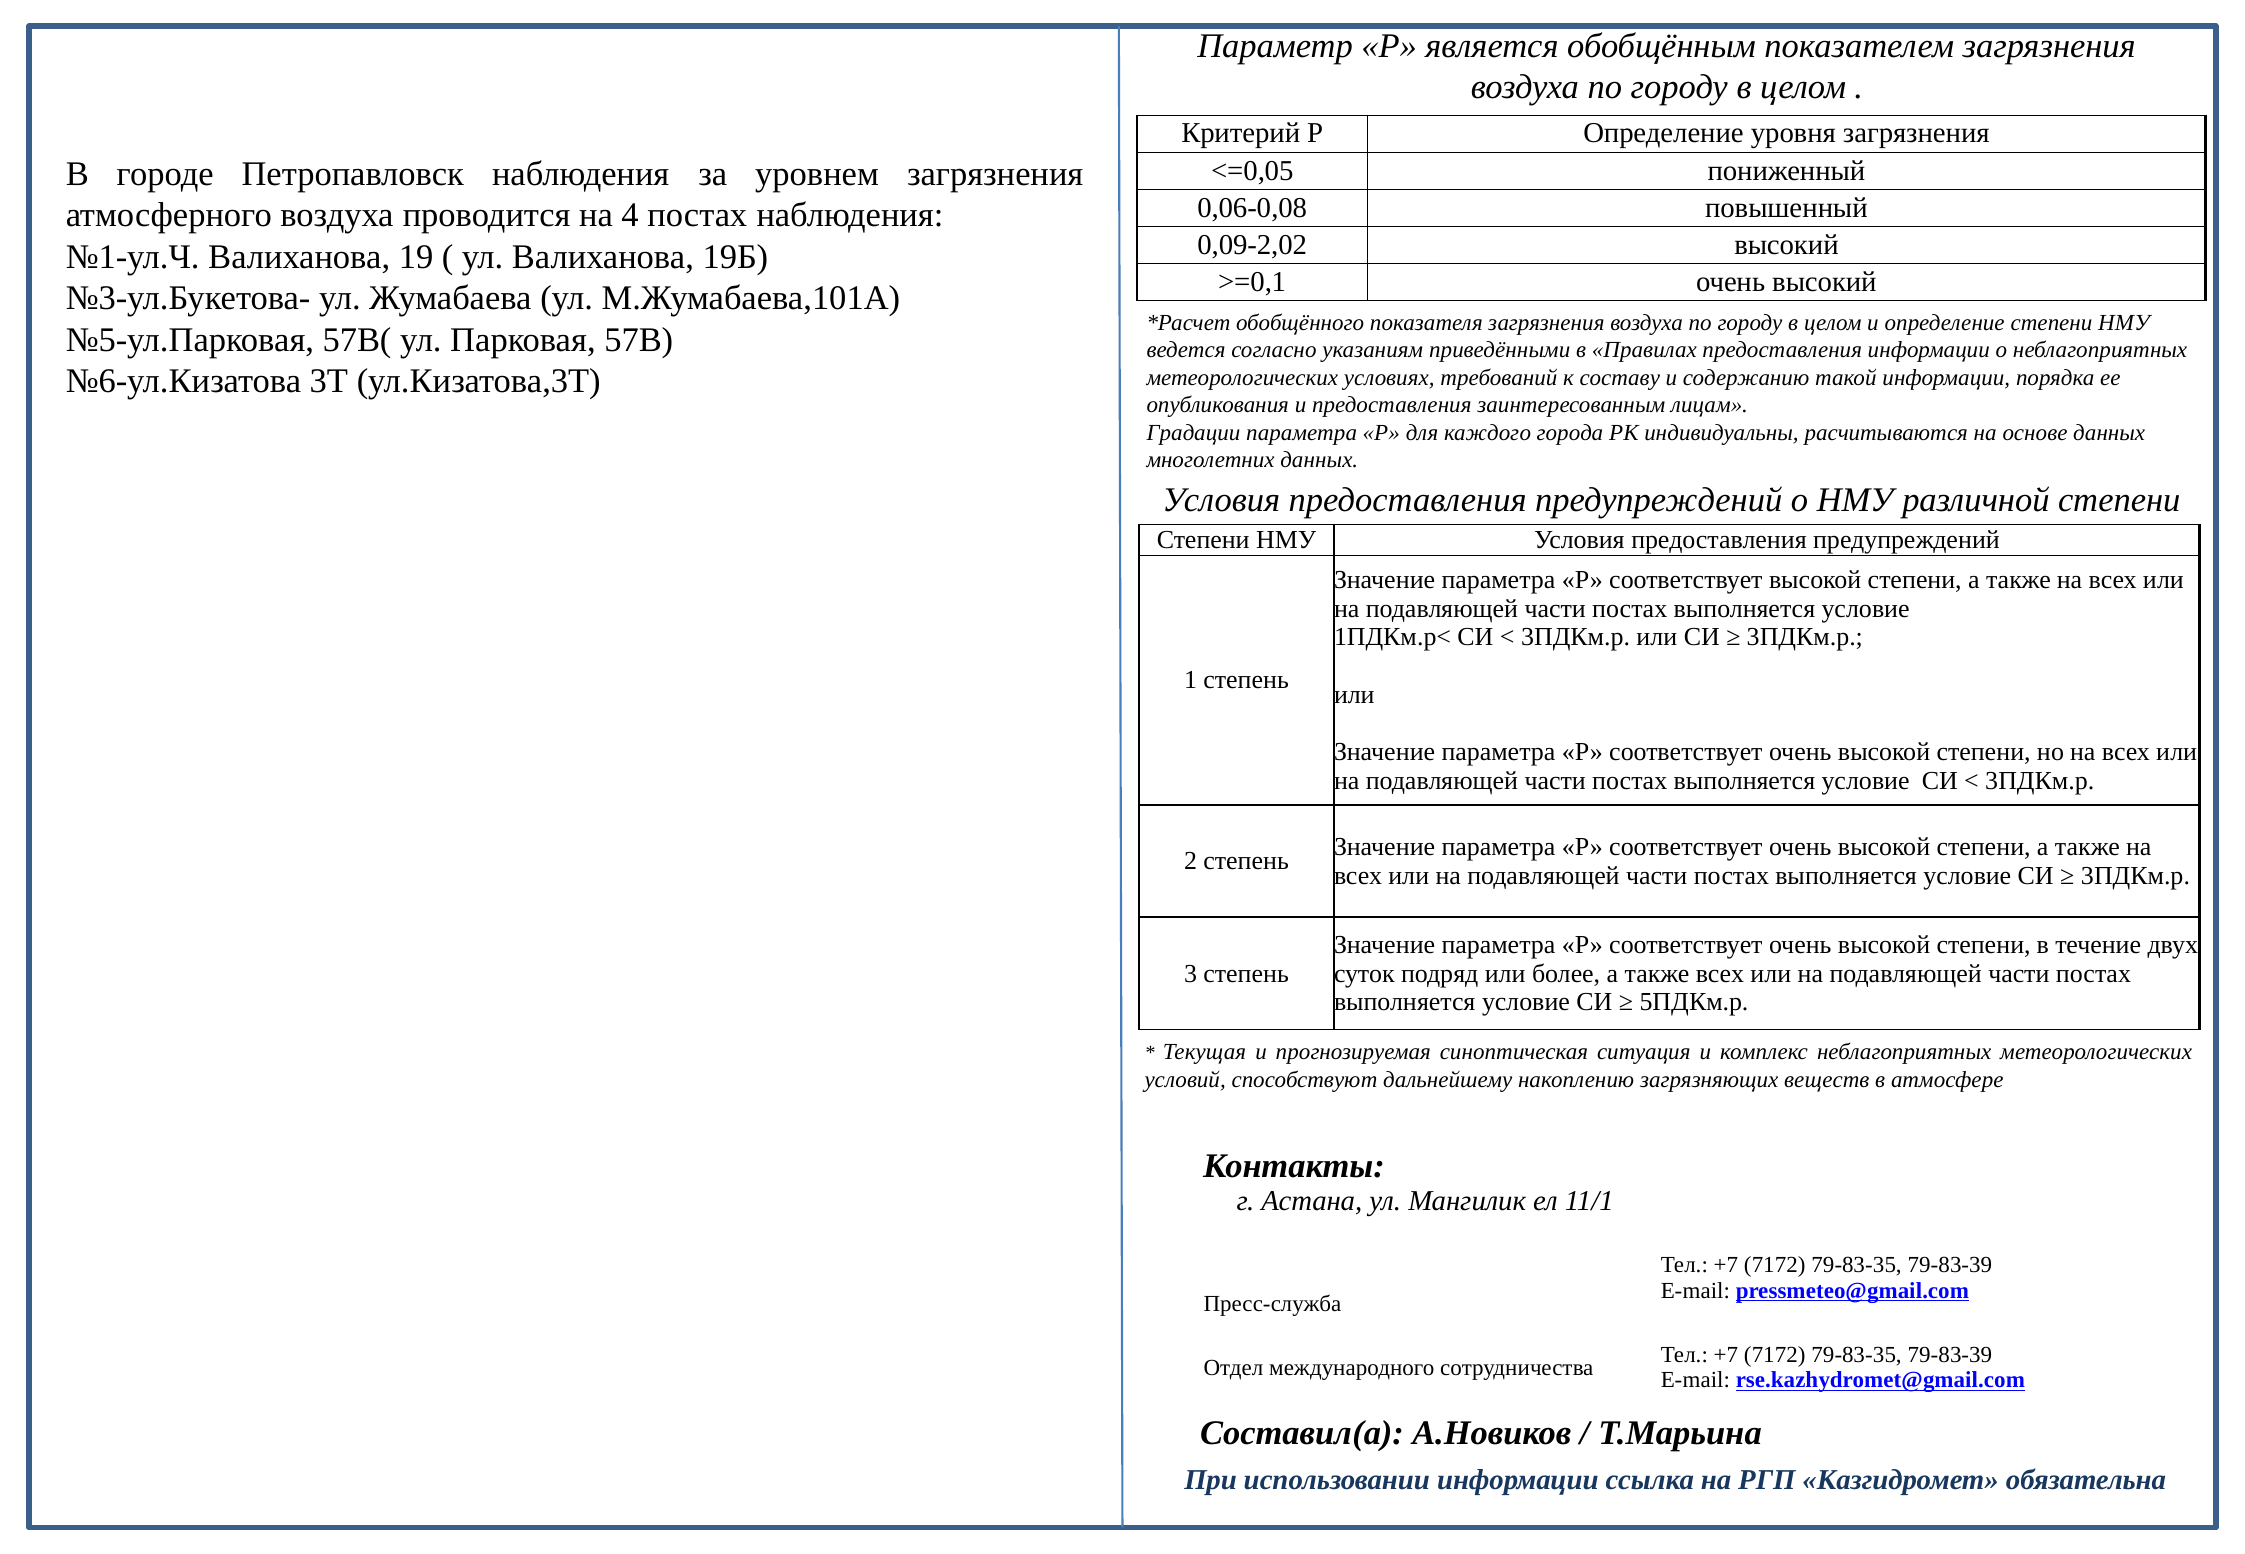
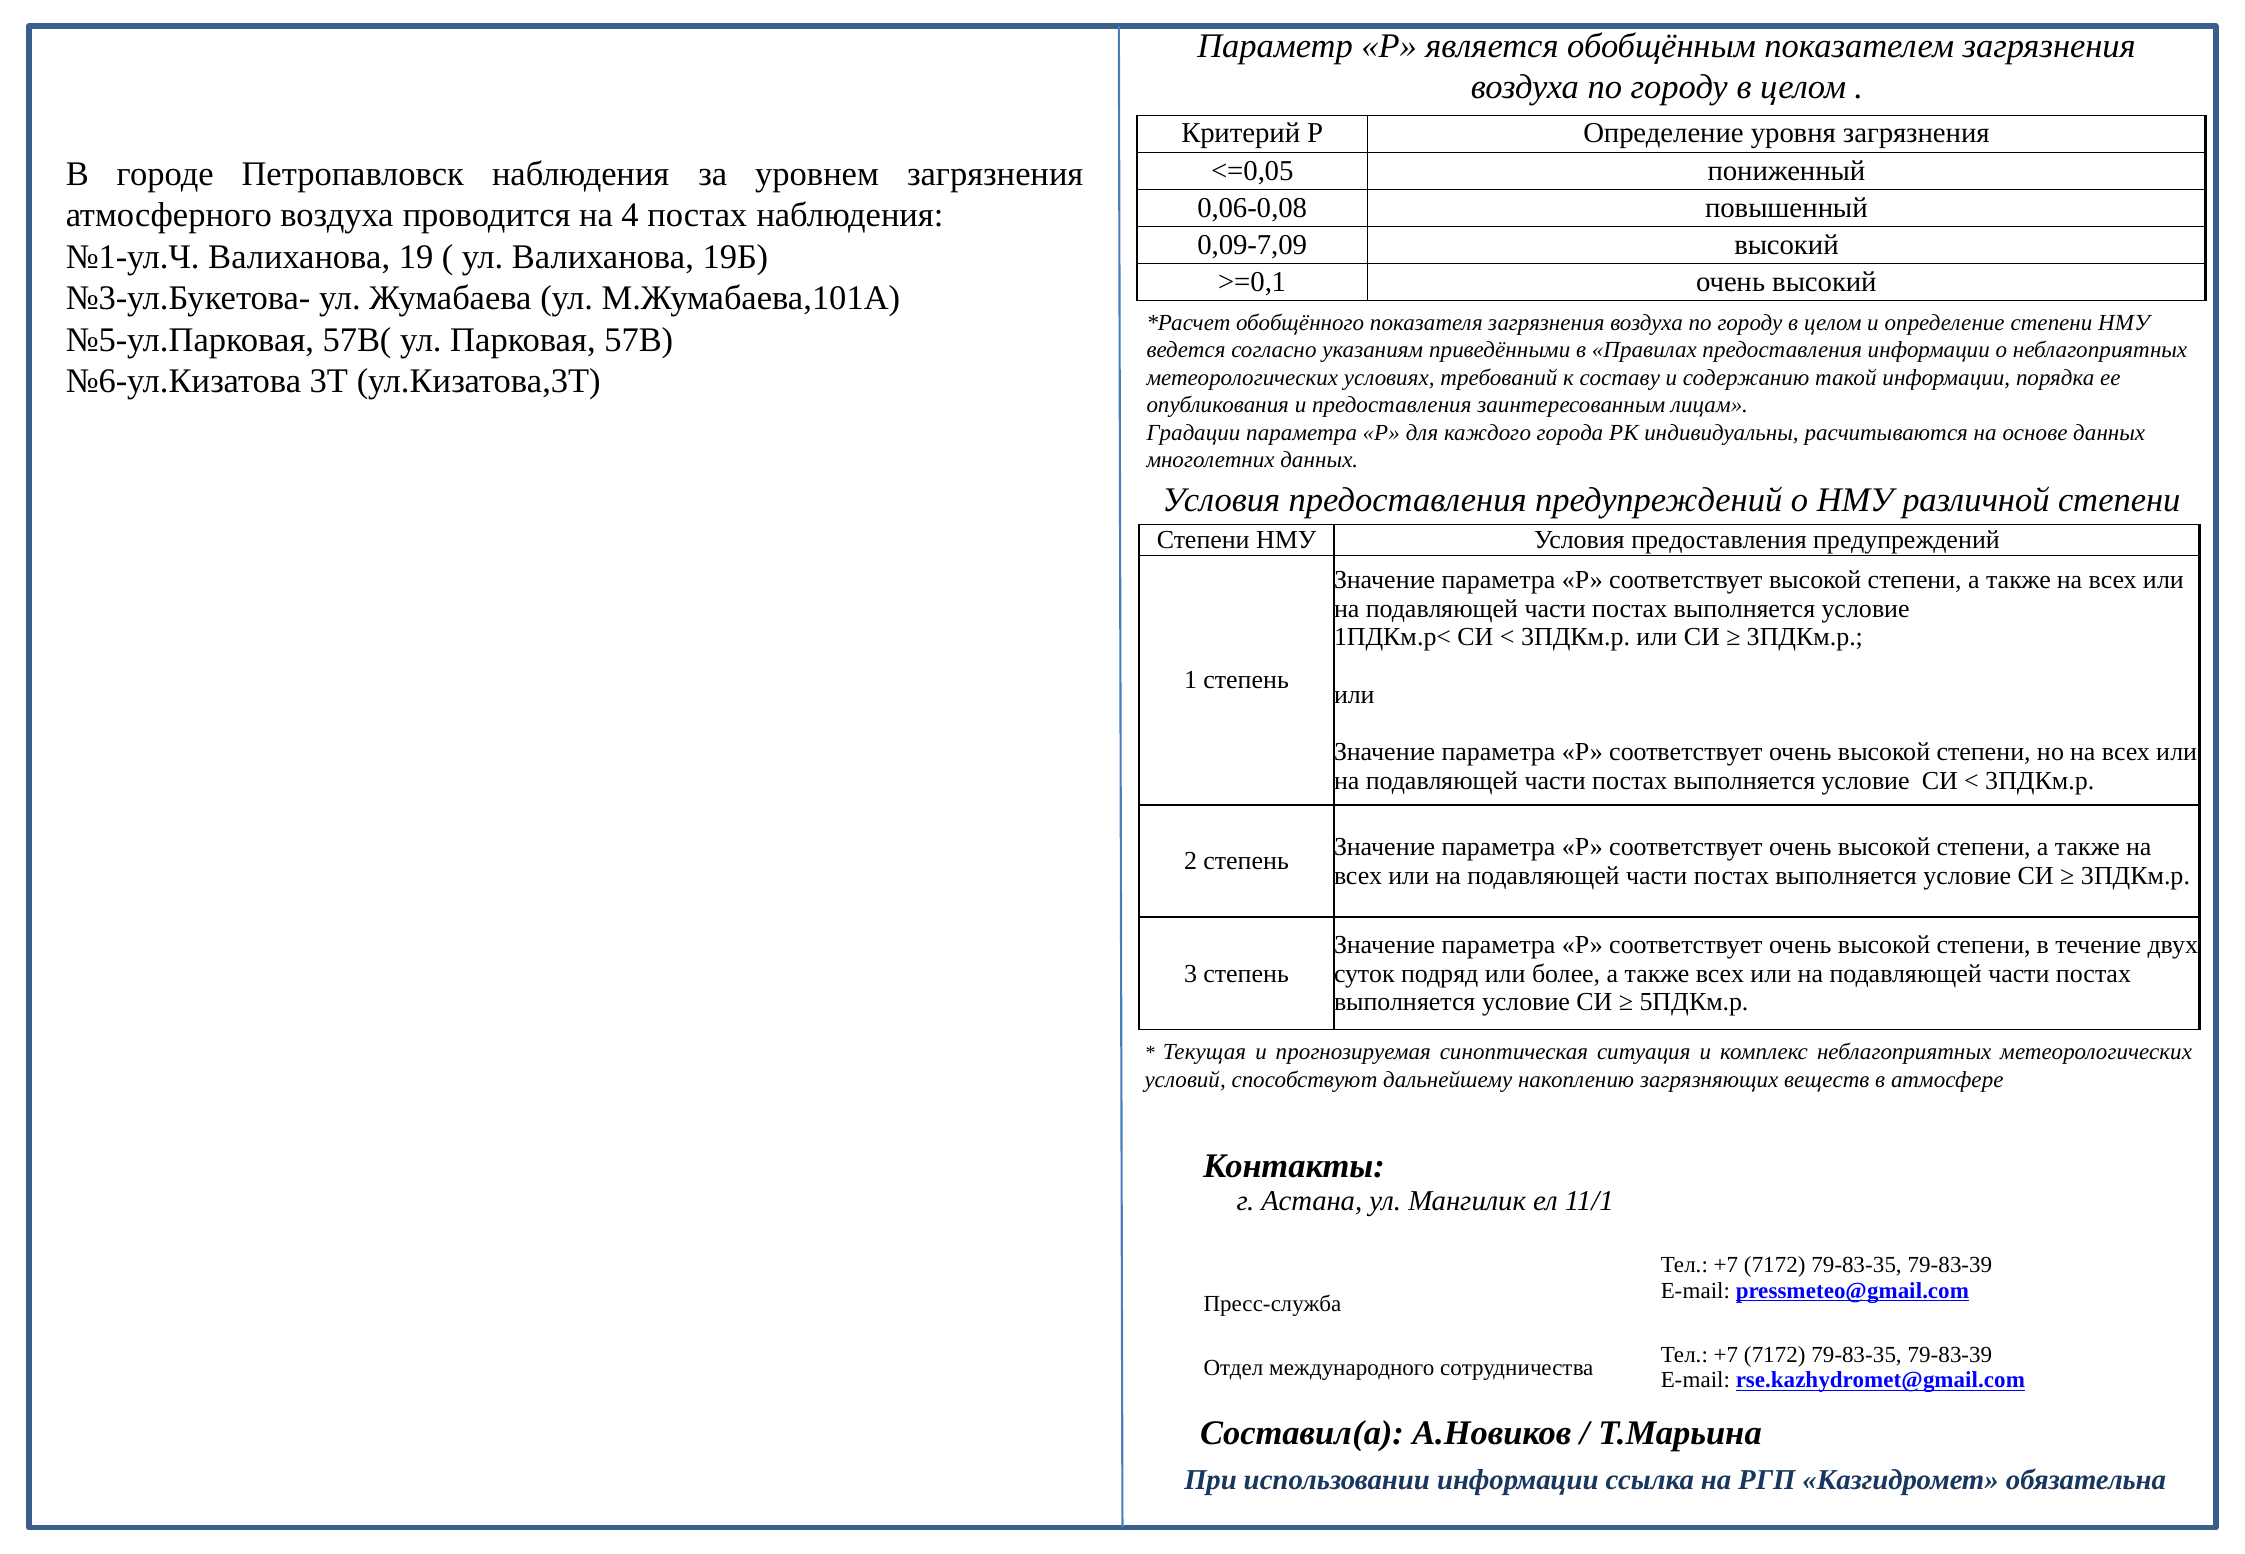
0,09-2,02: 0,09-2,02 -> 0,09-7,09
